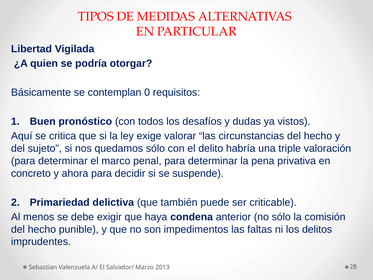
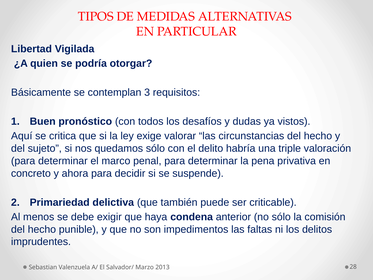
0: 0 -> 3
